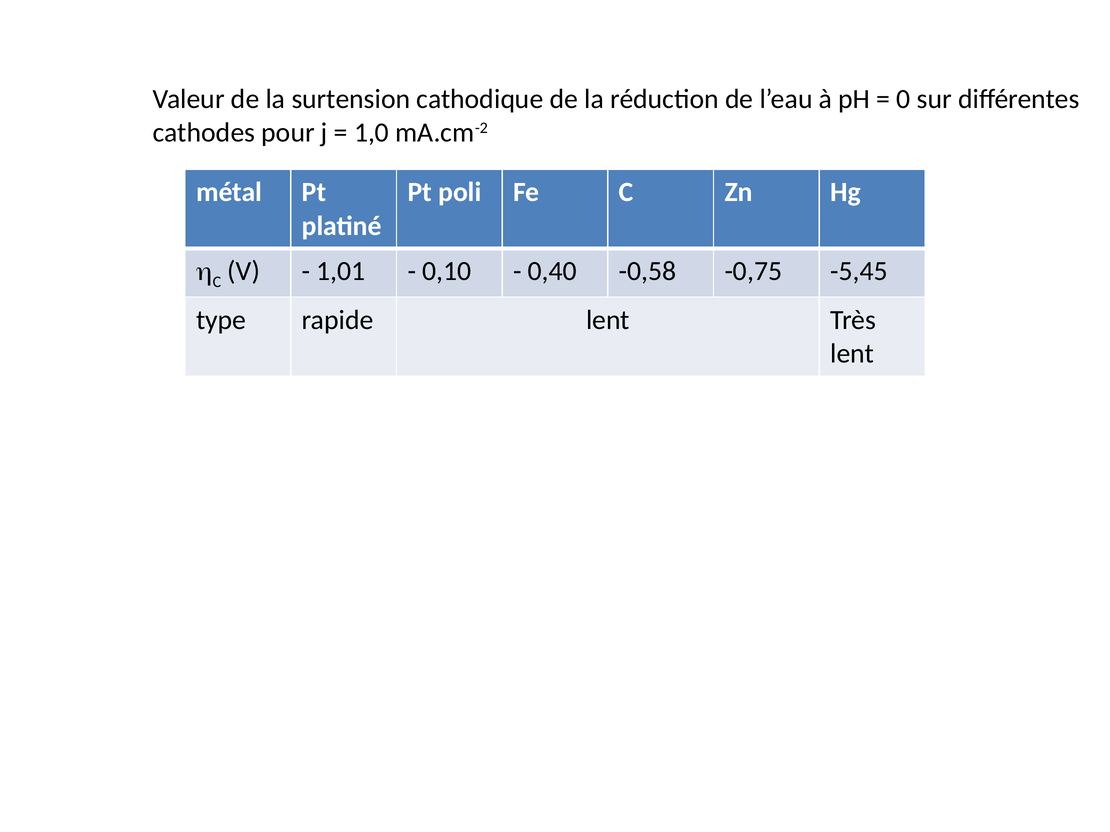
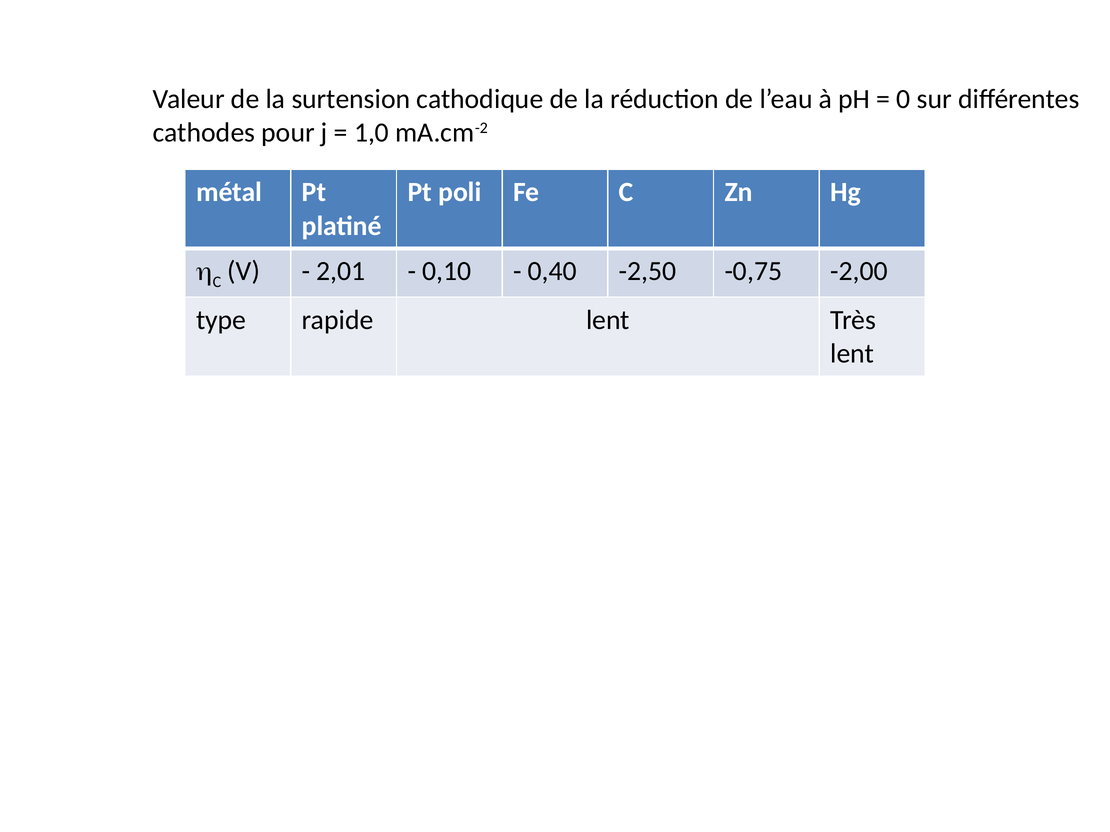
1,01: 1,01 -> 2,01
-0,58: -0,58 -> -2,50
-5,45: -5,45 -> -2,00
